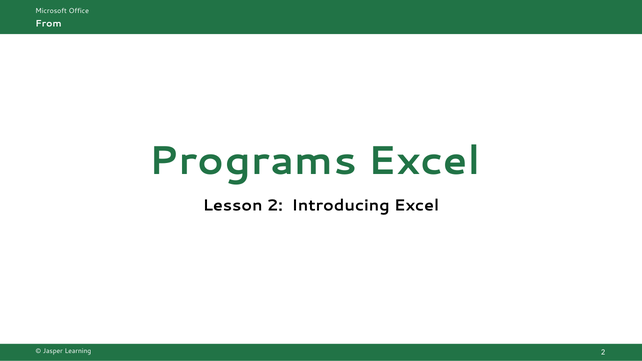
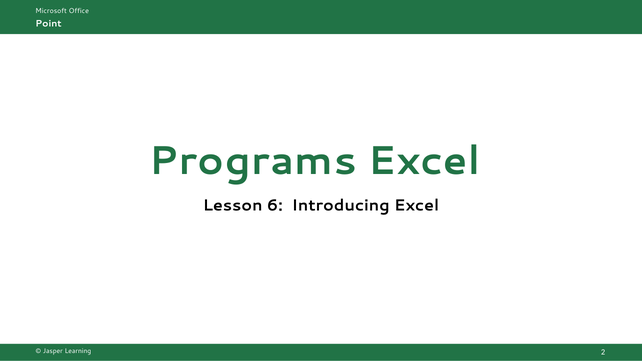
From: From -> Point
Lesson 2: 2 -> 6
